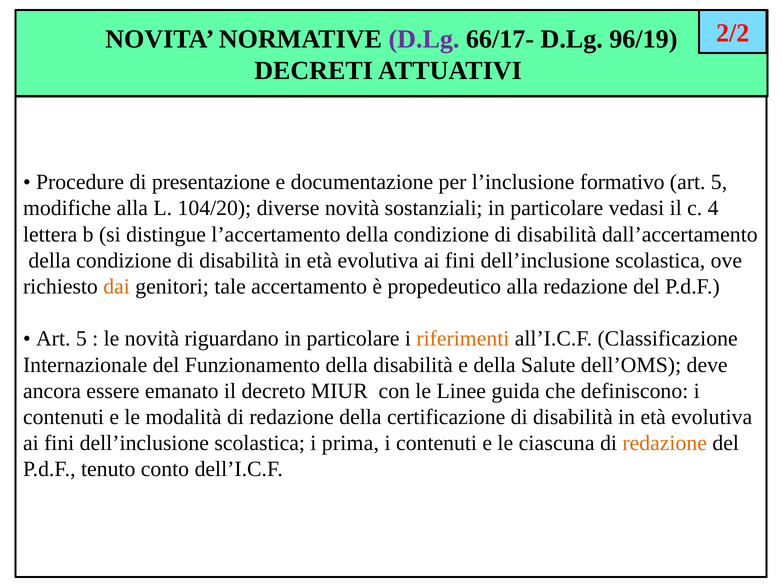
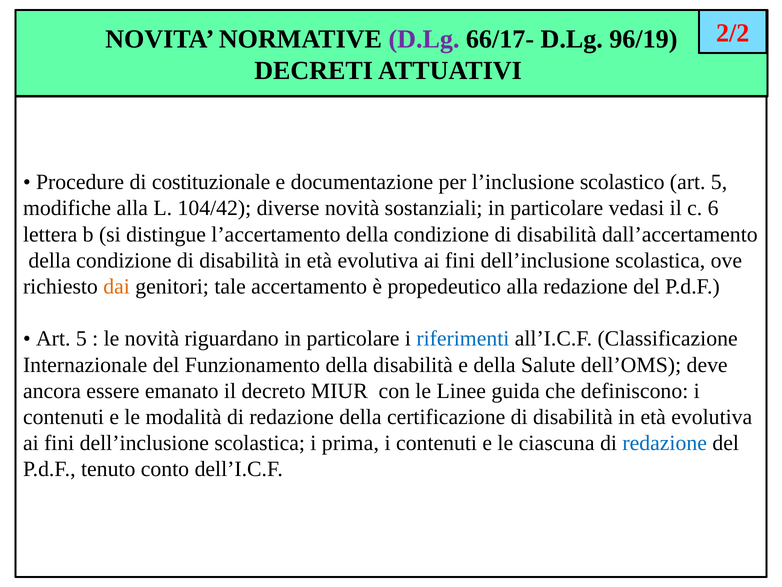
presentazione: presentazione -> costituzionale
formativo: formativo -> scolastico
104/20: 104/20 -> 104/42
4: 4 -> 6
riferimenti colour: orange -> blue
redazione at (665, 443) colour: orange -> blue
